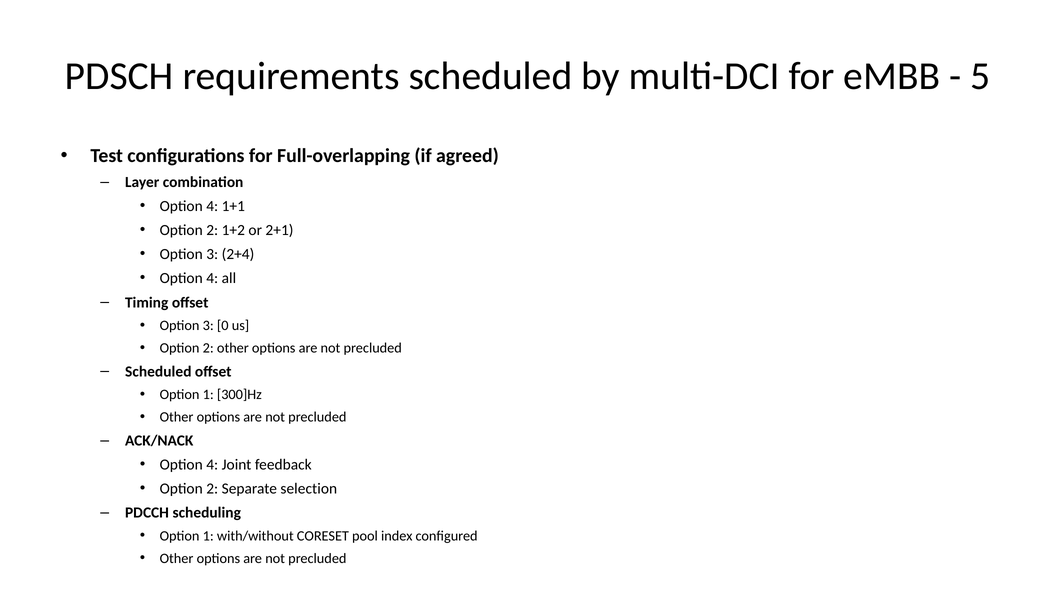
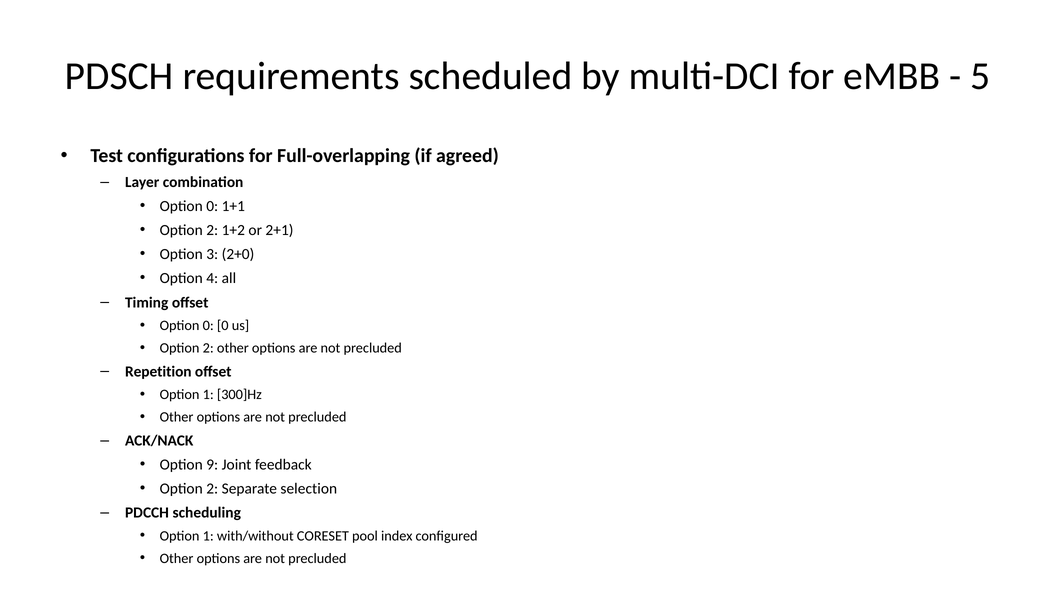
4 at (212, 206): 4 -> 0
2+4: 2+4 -> 2+0
3 at (208, 325): 3 -> 0
Scheduled at (158, 372): Scheduled -> Repetition
4 at (212, 465): 4 -> 9
